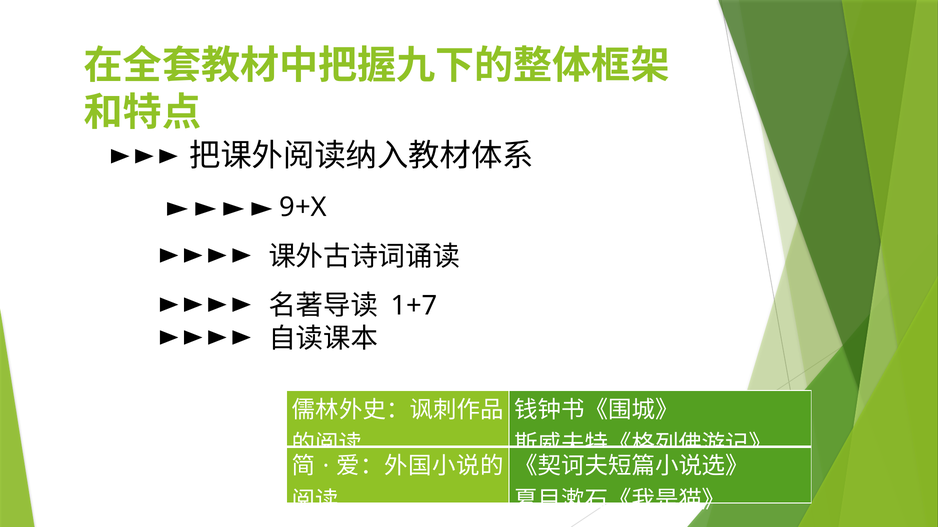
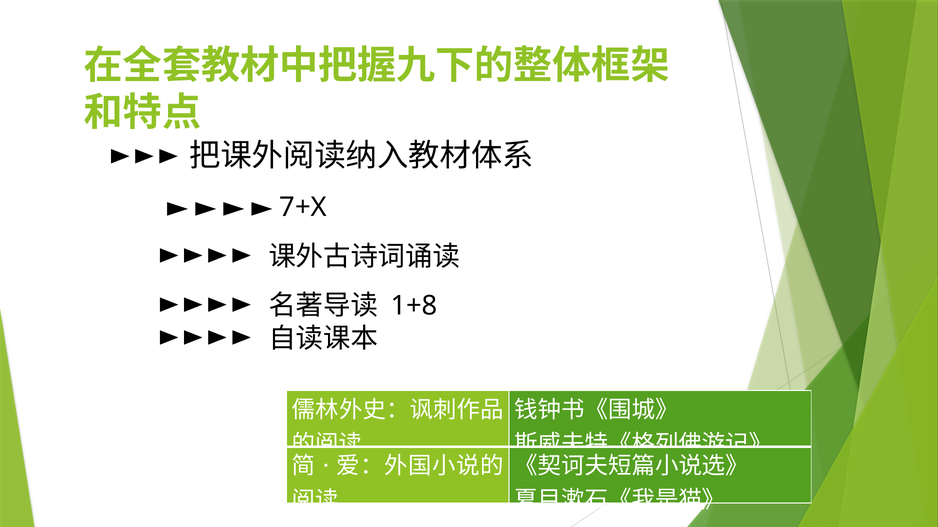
9+X: 9+X -> 7+X
1+7: 1+7 -> 1+8
